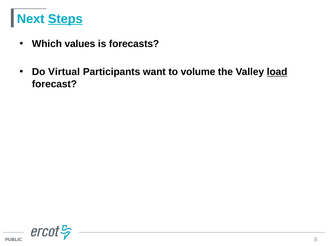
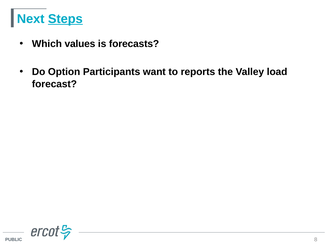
Virtual: Virtual -> Option
volume: volume -> reports
load underline: present -> none
